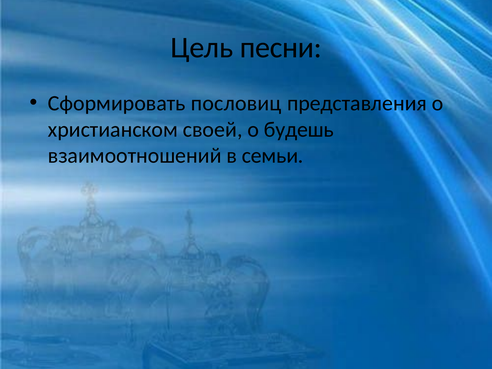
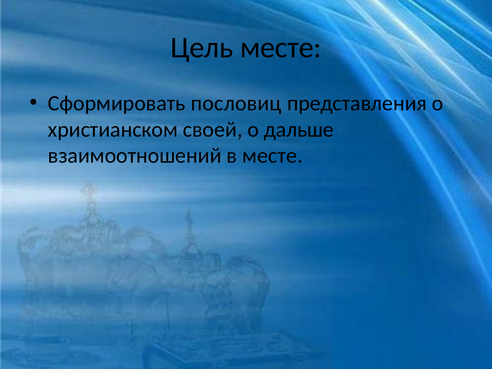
Цель песни: песни -> месте
будешь: будешь -> дальше
в семьи: семьи -> месте
